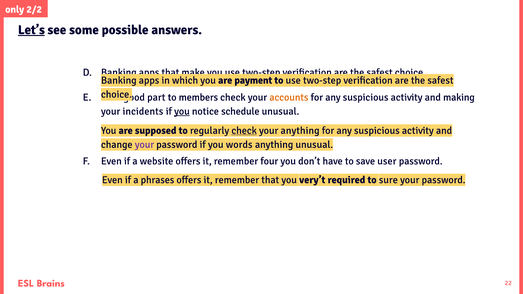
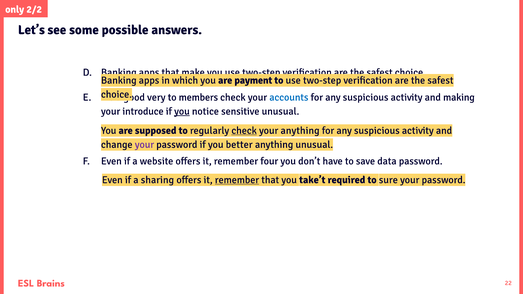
Let’s underline: present -> none
part: part -> very
accounts colour: orange -> blue
incidents: incidents -> introduce
schedule: schedule -> sensitive
words: words -> better
user: user -> data
phrases: phrases -> sharing
remember at (237, 180) underline: none -> present
very’t: very’t -> take’t
